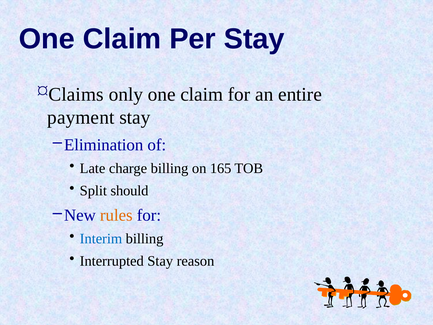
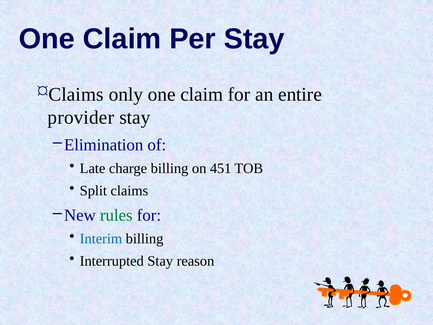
payment: payment -> provider
165: 165 -> 451
Split should: should -> claims
rules colour: orange -> green
